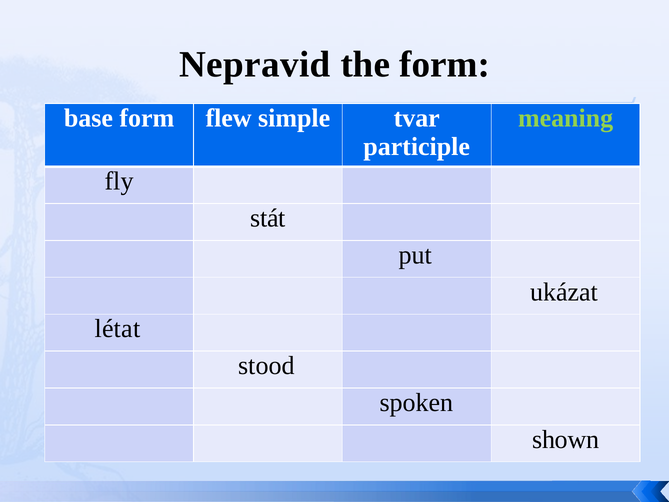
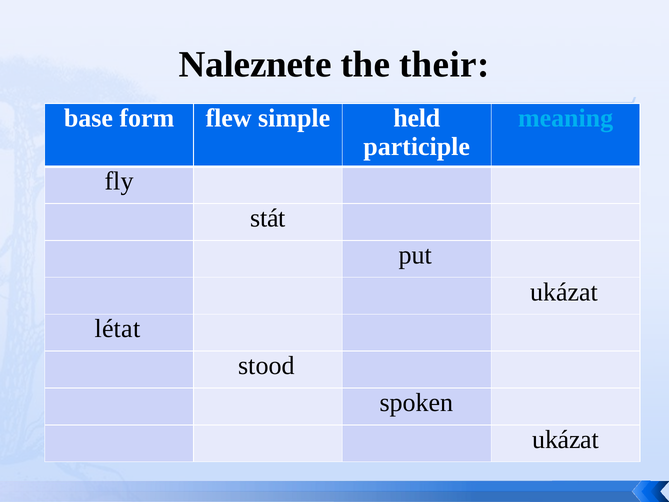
Nepravid: Nepravid -> Naleznete
the form: form -> their
tvar: tvar -> held
meaning colour: light green -> light blue
shown at (566, 439): shown -> ukázat
